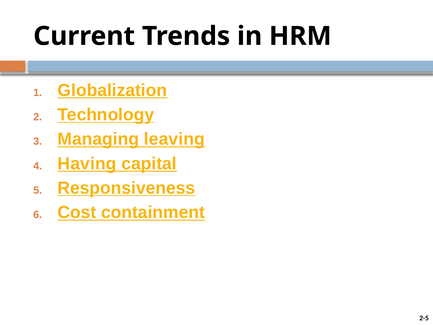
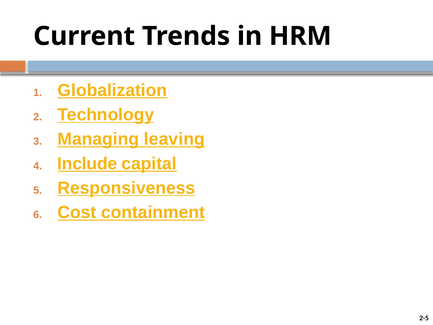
Having: Having -> Include
